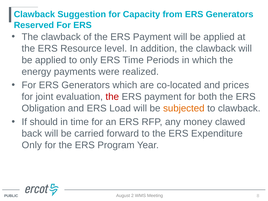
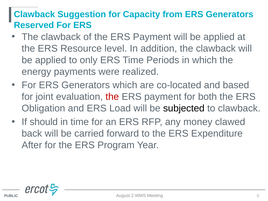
prices: prices -> based
subjected colour: orange -> black
Only at (32, 145): Only -> After
